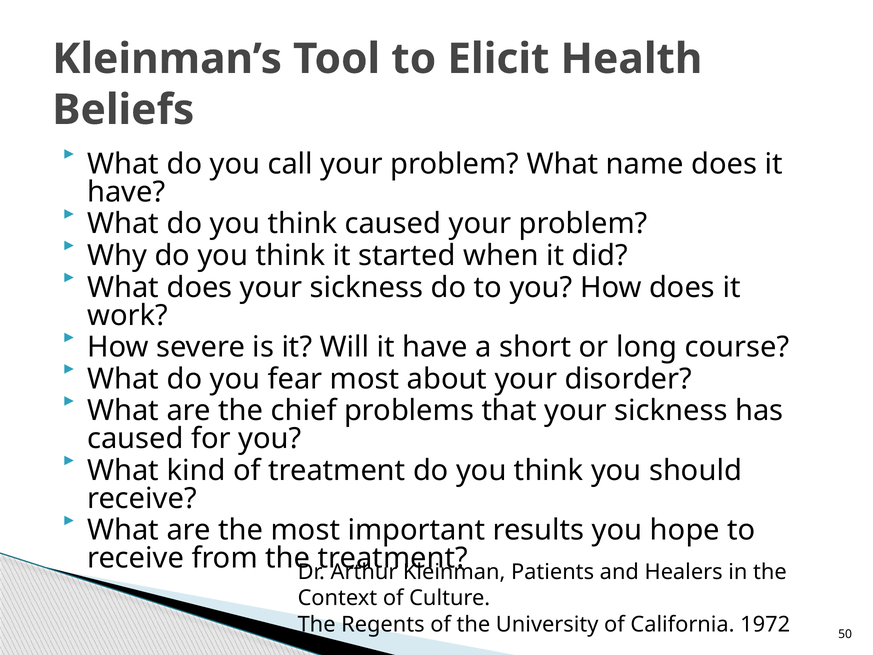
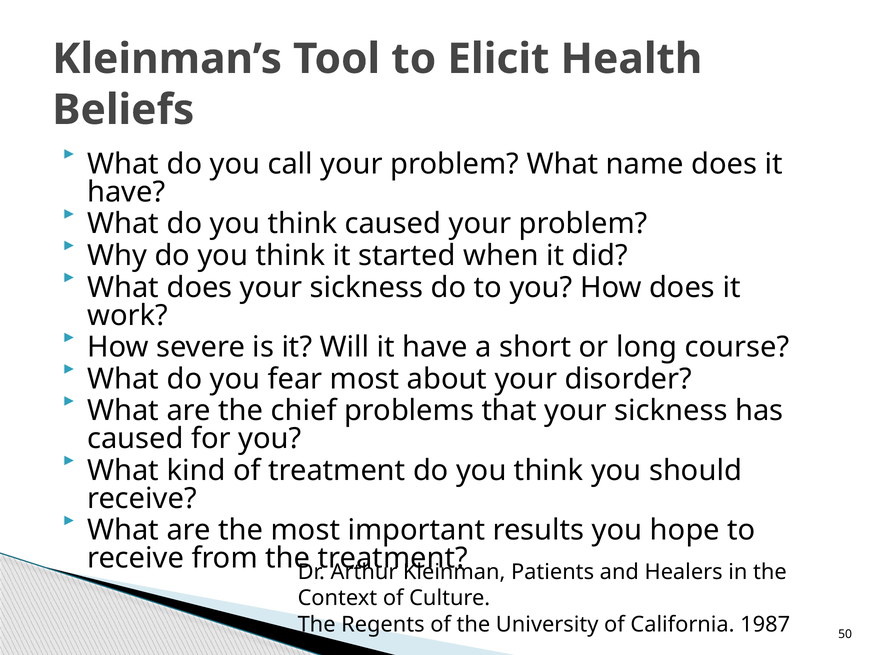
1972: 1972 -> 1987
